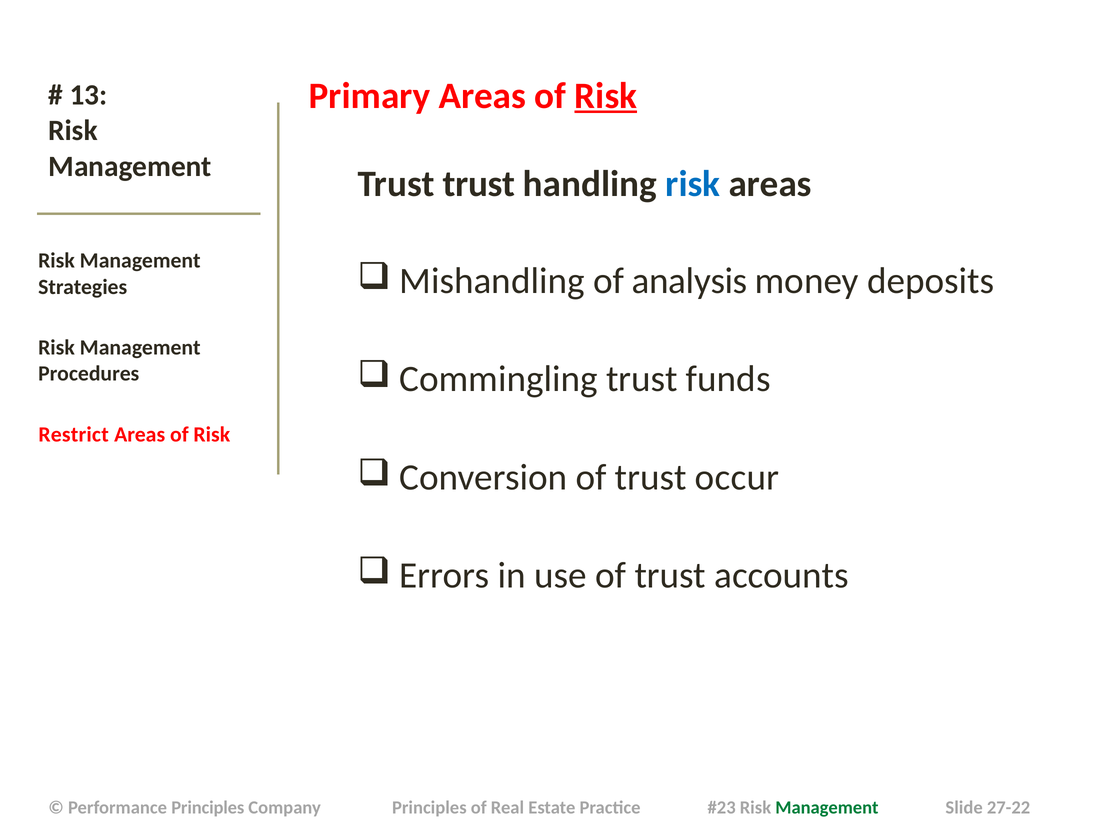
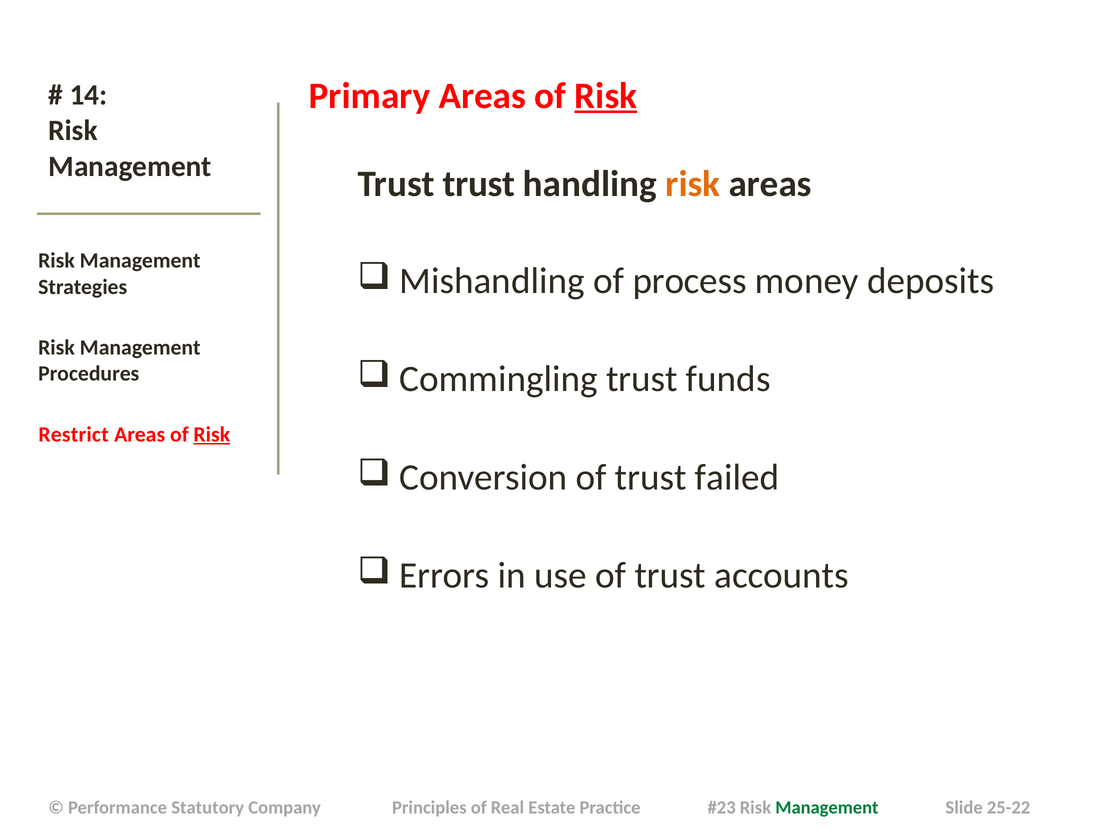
13: 13 -> 14
risk at (693, 184) colour: blue -> orange
analysis: analysis -> process
Risk at (212, 435) underline: none -> present
occur: occur -> failed
Performance Principles: Principles -> Statutory
27-22: 27-22 -> 25-22
